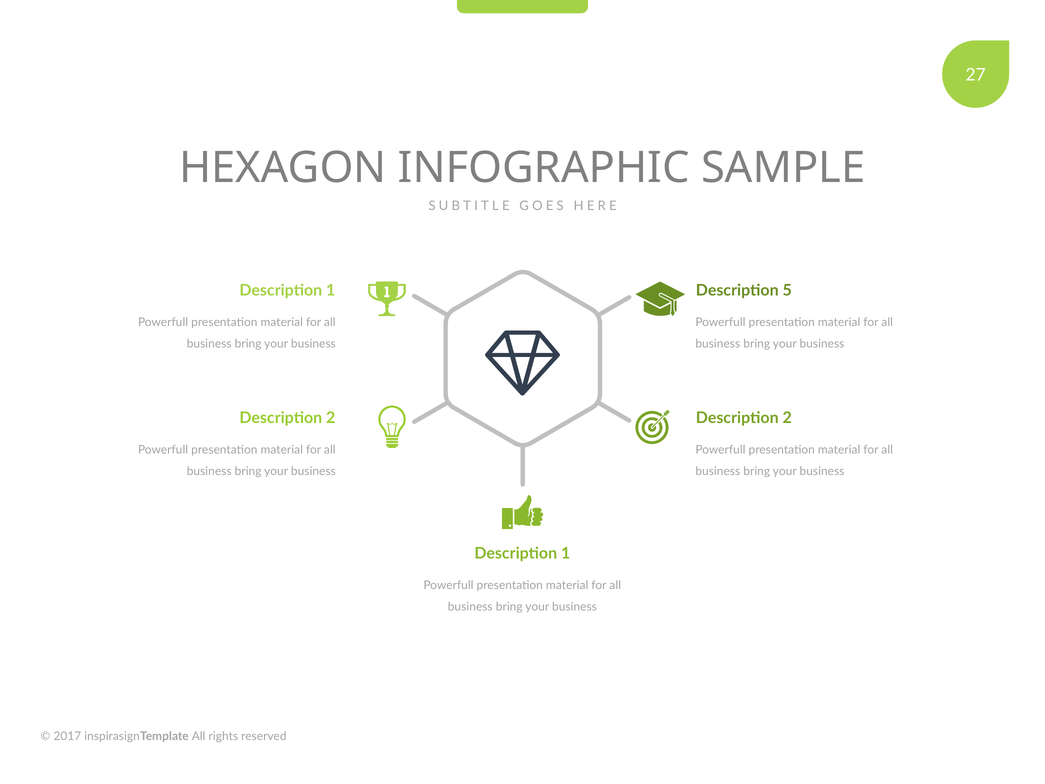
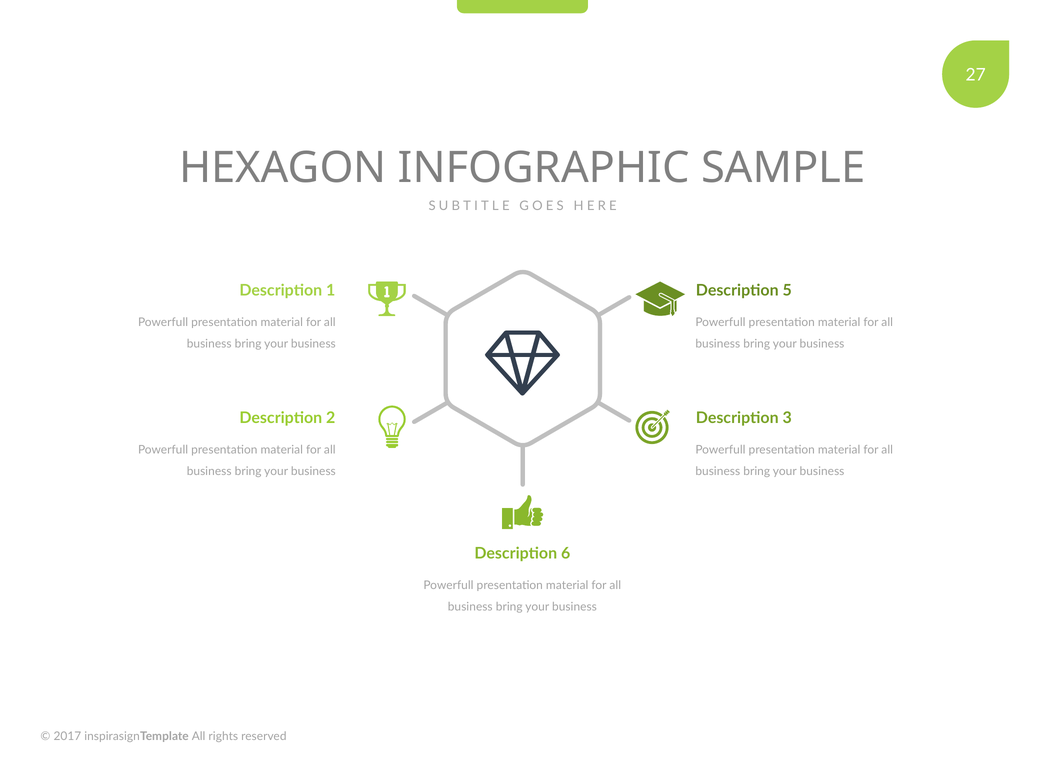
2 at (787, 418): 2 -> 3
1 at (566, 553): 1 -> 6
